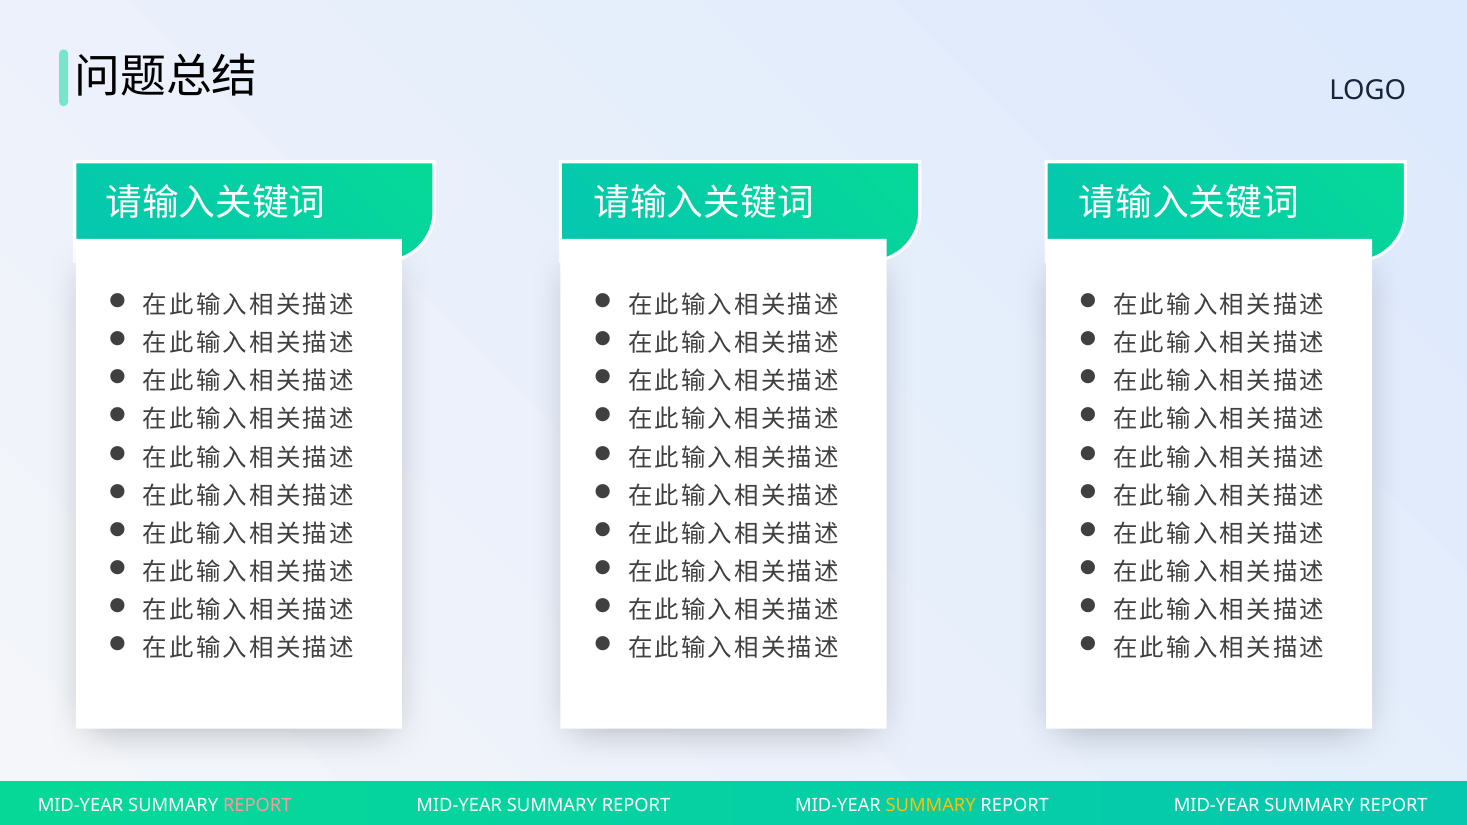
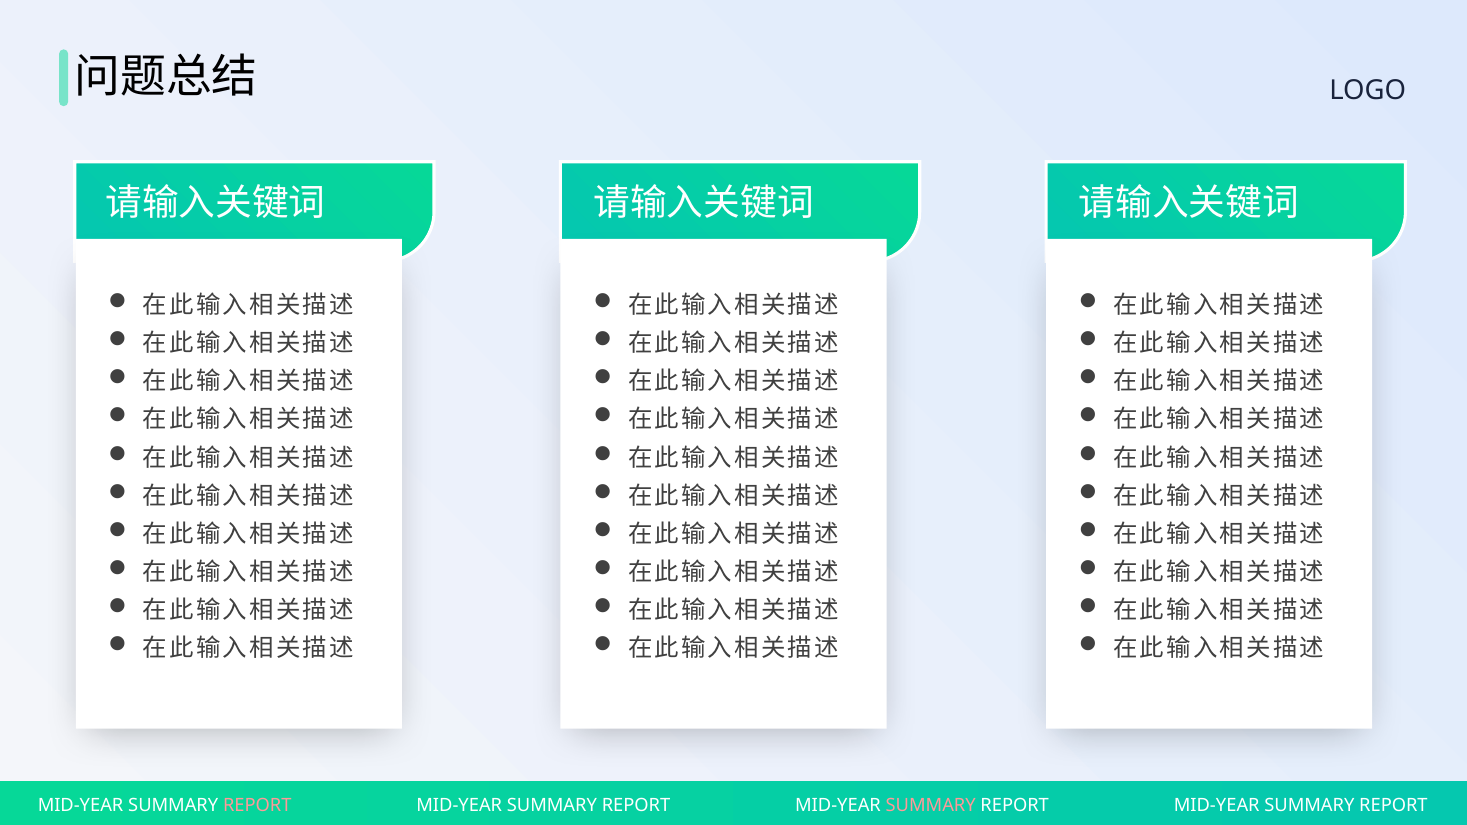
SUMMARY at (931, 805) colour: yellow -> pink
